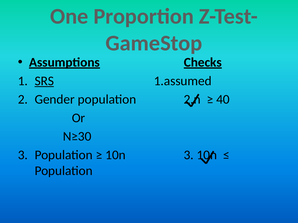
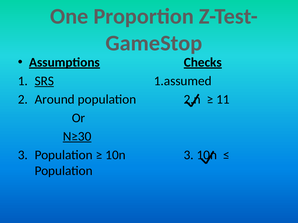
Gender: Gender -> Around
40: 40 -> 11
N≥30 underline: none -> present
